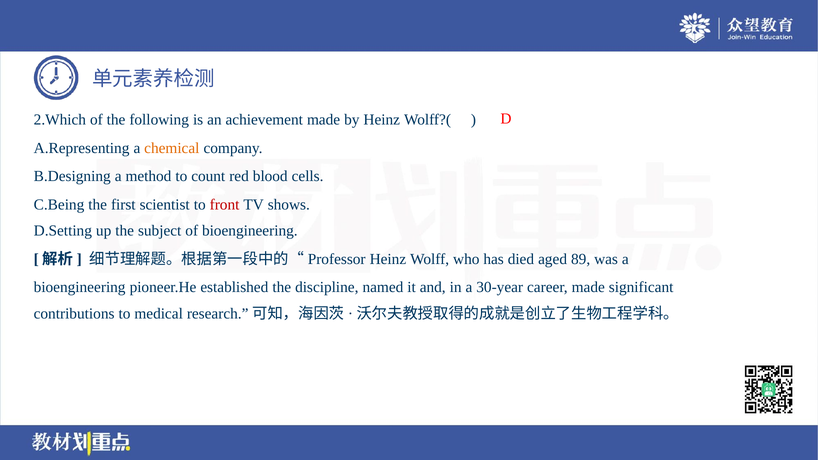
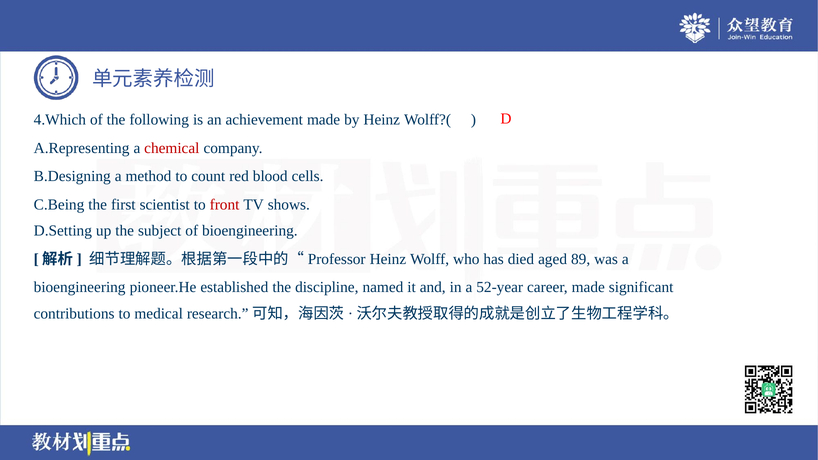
2.Which: 2.Which -> 4.Which
chemical colour: orange -> red
30-year: 30-year -> 52-year
